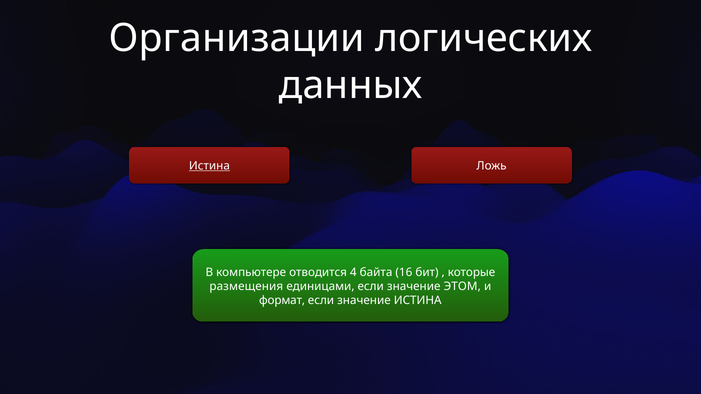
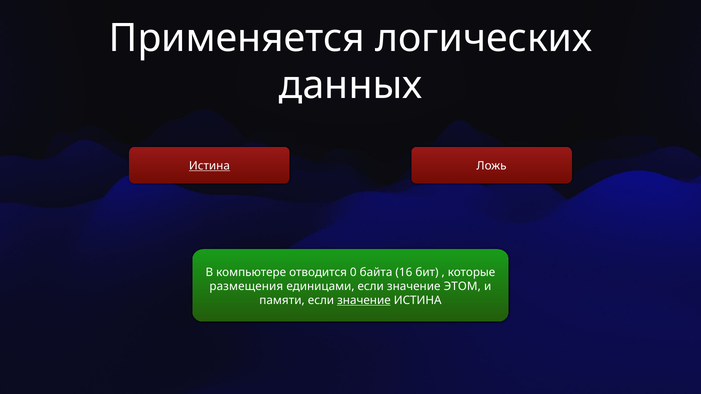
Организации: Организации -> Применяется
4: 4 -> 0
формат: формат -> памяти
значение at (364, 300) underline: none -> present
